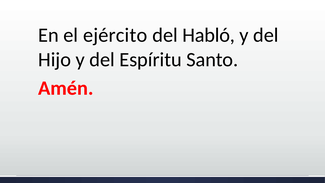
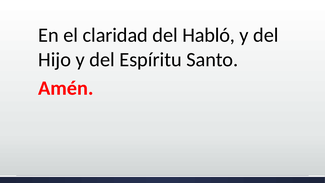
ejército: ejército -> claridad
